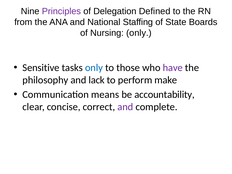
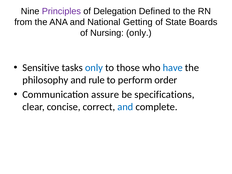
Staffing: Staffing -> Getting
have colour: purple -> blue
lack: lack -> rule
make: make -> order
means: means -> assure
accountability: accountability -> specifications
and at (125, 107) colour: purple -> blue
